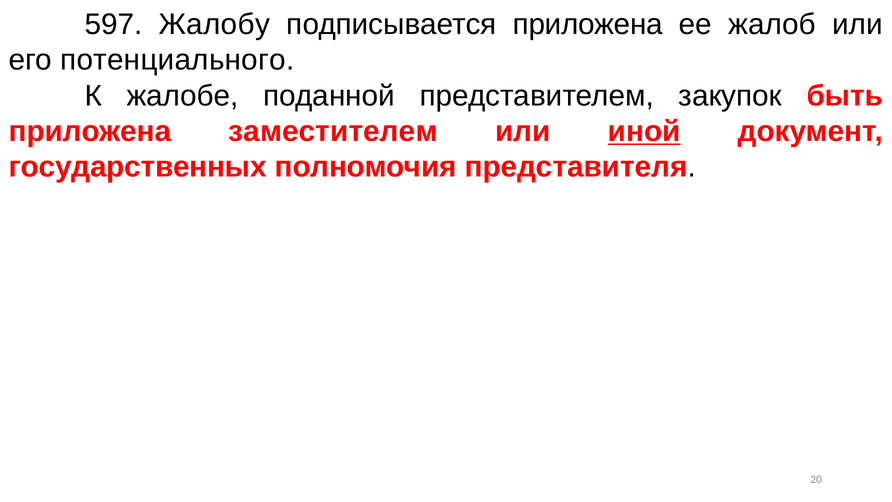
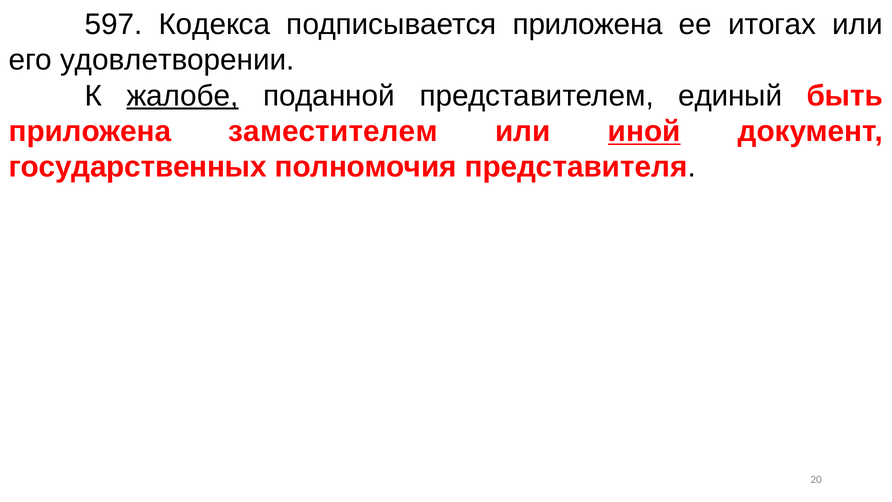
Жалобу: Жалобу -> Кодекса
жалоб: жалоб -> итогах
потенциального: потенциального -> удовлетворении
жалобе underline: none -> present
закупок: закупок -> единый
